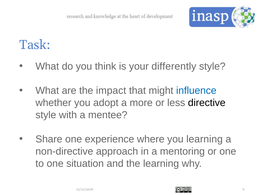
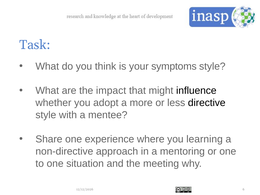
differently: differently -> symptoms
influence colour: blue -> black
the learning: learning -> meeting
